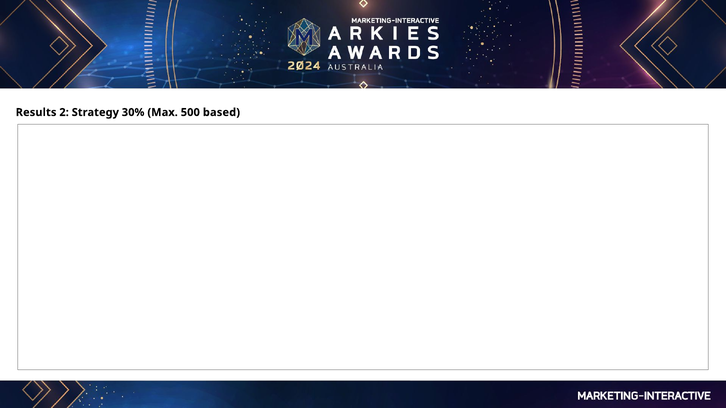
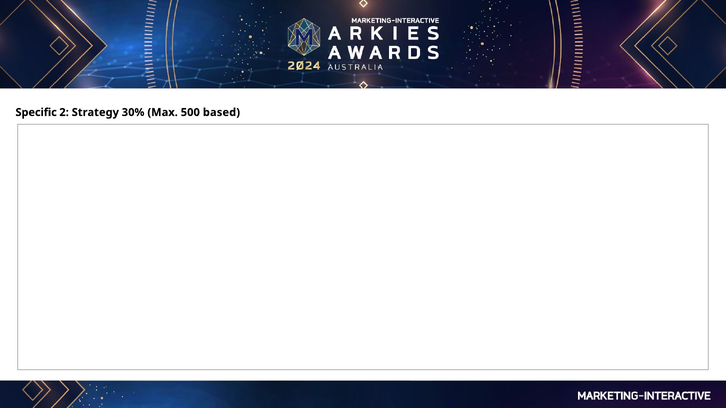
Results: Results -> Specific
